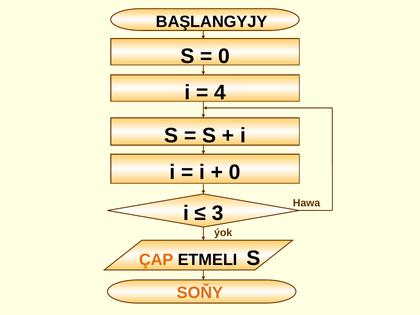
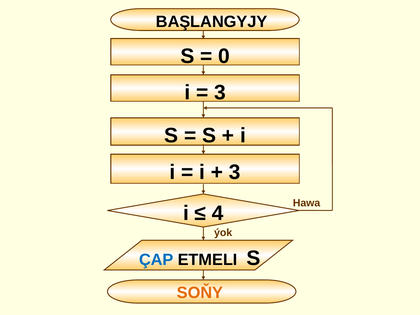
4 at (220, 93): 4 -> 3
0 at (235, 172): 0 -> 3
3: 3 -> 4
ÇAP colour: orange -> blue
